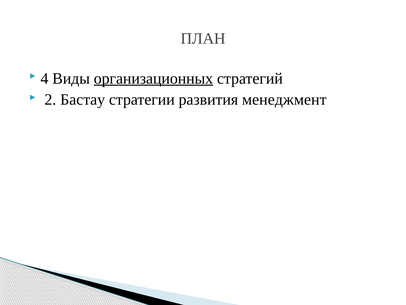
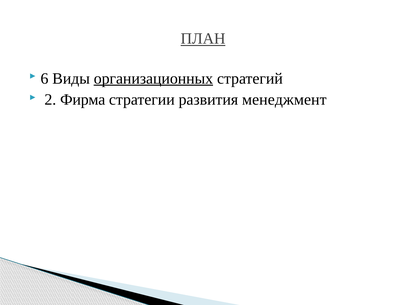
ПЛАН underline: none -> present
4: 4 -> 6
Бастау: Бастау -> Фирма
